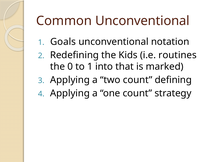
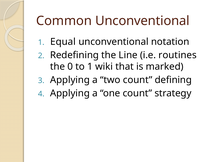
Goals: Goals -> Equal
Kids: Kids -> Line
into: into -> wiki
